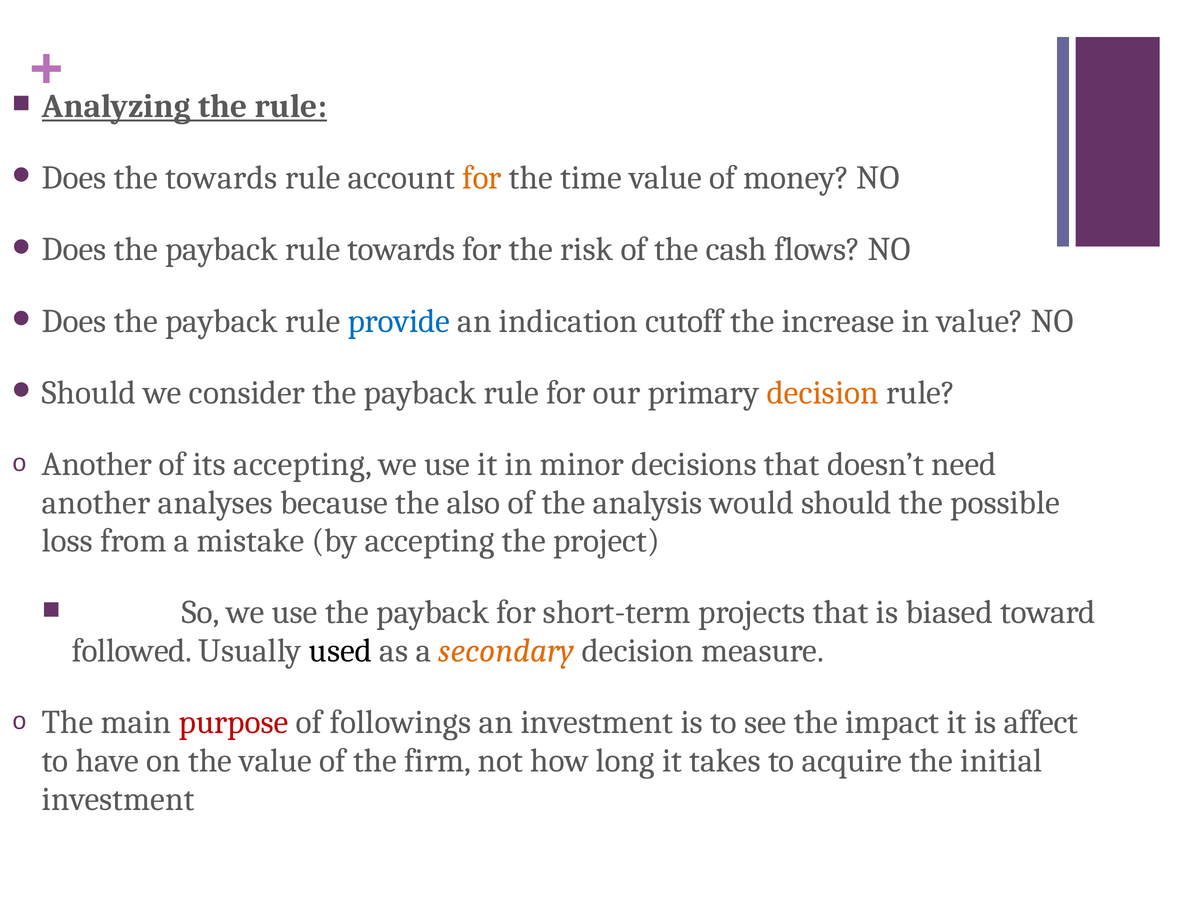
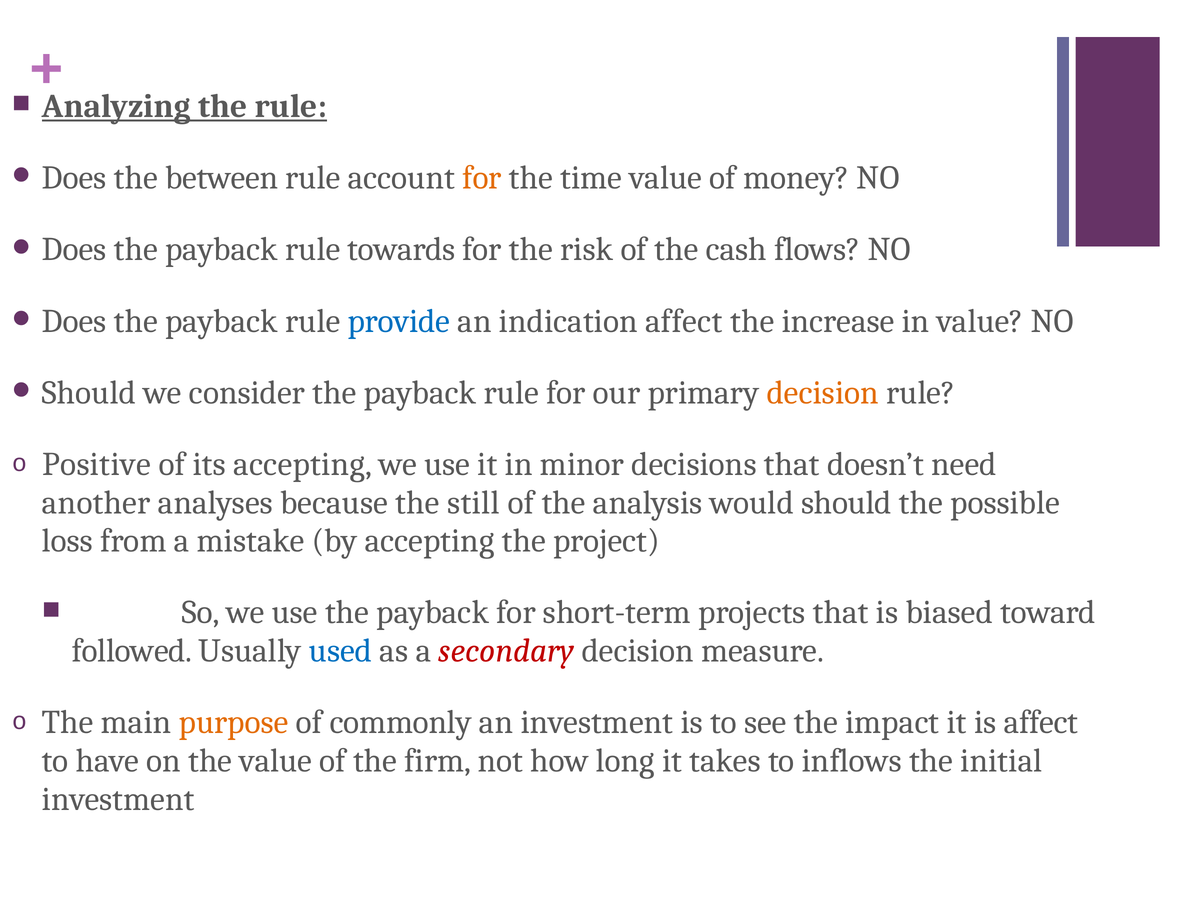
the towards: towards -> between
indication cutoff: cutoff -> affect
Another at (97, 464): Another -> Positive
also: also -> still
used colour: black -> blue
secondary colour: orange -> red
purpose colour: red -> orange
followings: followings -> commonly
acquire: acquire -> inflows
